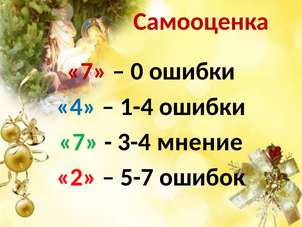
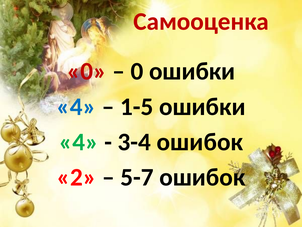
7 at (87, 71): 7 -> 0
1-4: 1-4 -> 1-5
7 at (79, 142): 7 -> 4
3-4 мнение: мнение -> ошибок
